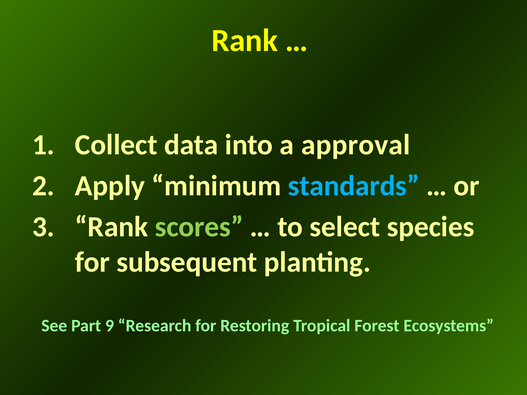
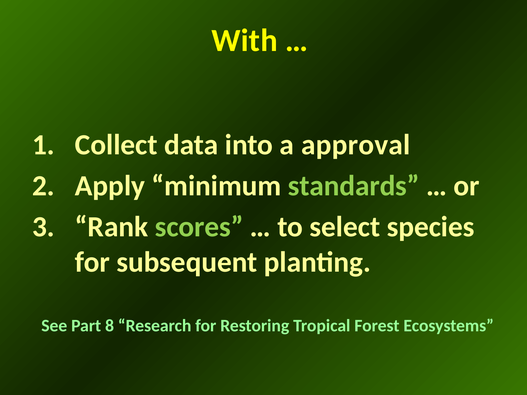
Rank at (245, 41): Rank -> With
standards colour: light blue -> light green
9: 9 -> 8
